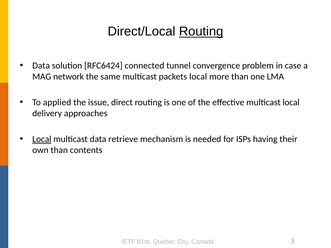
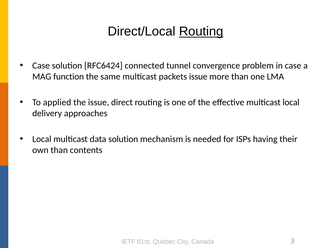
Data at (41, 66): Data -> Case
network: network -> function
packets local: local -> issue
Local at (42, 139) underline: present -> none
data retrieve: retrieve -> solution
